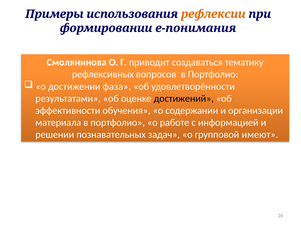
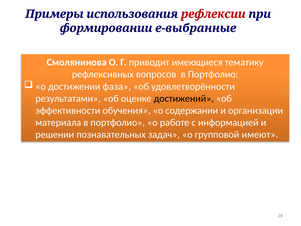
рефлексии colour: orange -> red
е-понимания: е-понимания -> е-выбранные
создаваться: создаваться -> имеющиеся
